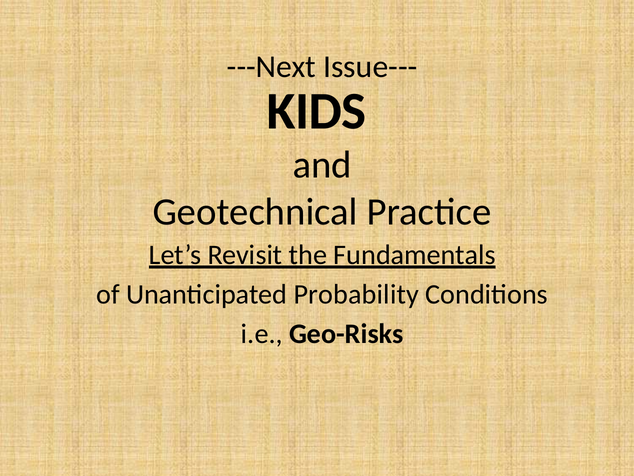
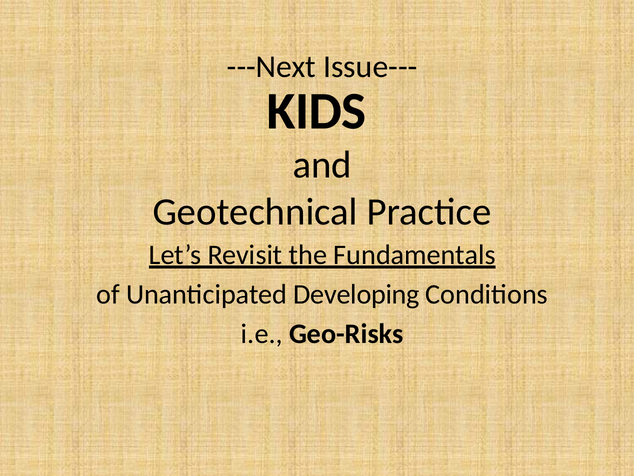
Probability: Probability -> Developing
